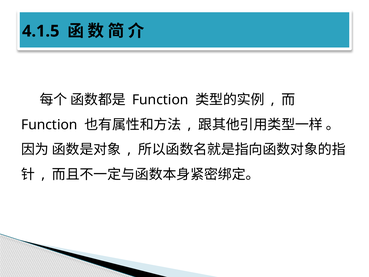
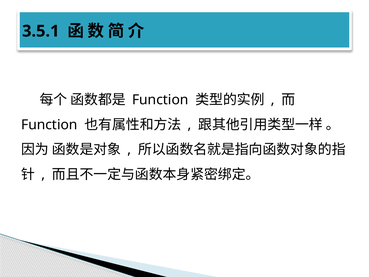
4.1.5: 4.1.5 -> 3.5.1
